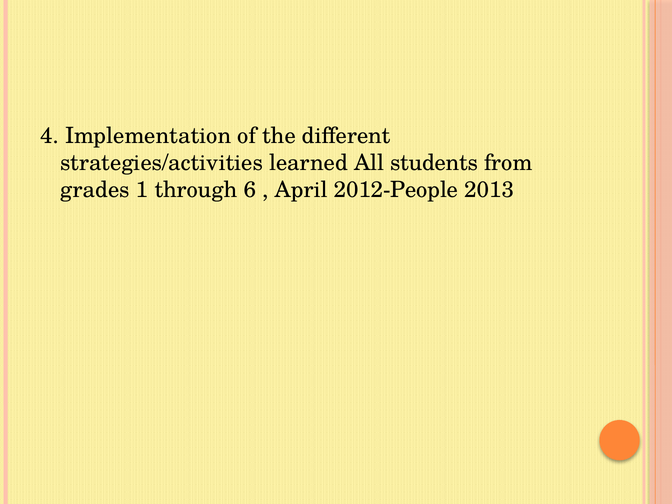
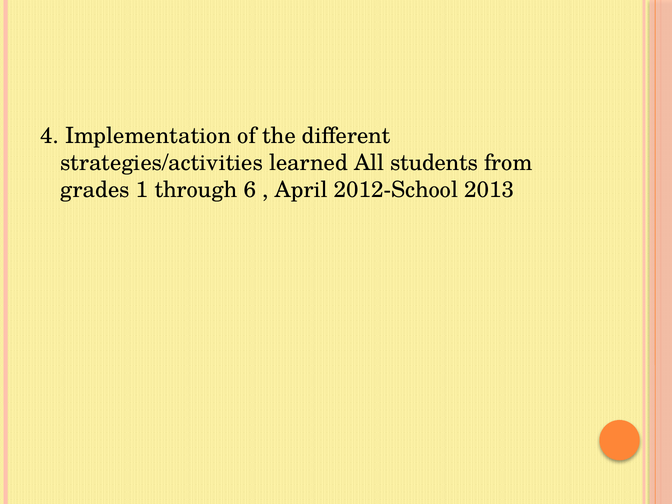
2012-People: 2012-People -> 2012-School
